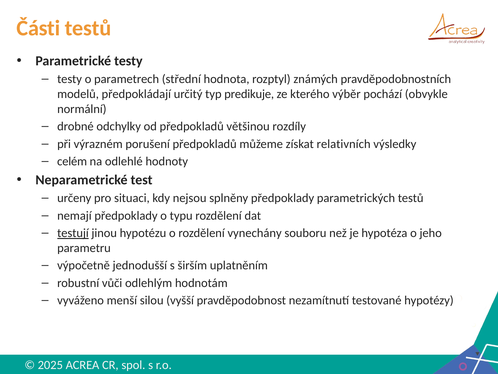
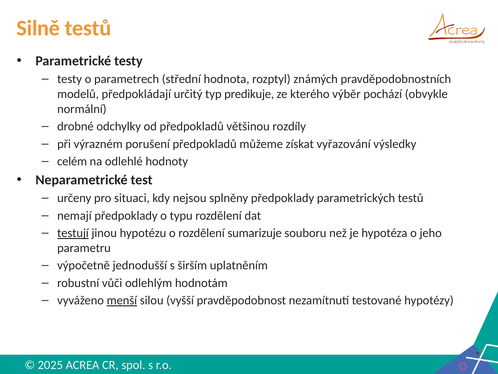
Části: Části -> Silně
relativních: relativních -> vyřazování
vynechány: vynechány -> sumarizuje
menší underline: none -> present
